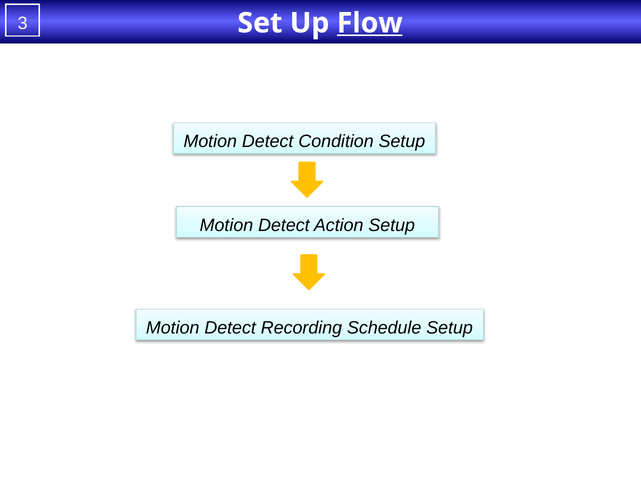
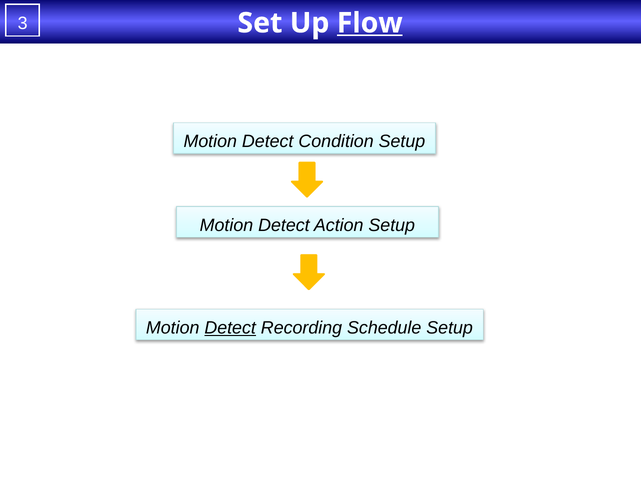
Detect at (230, 328) underline: none -> present
